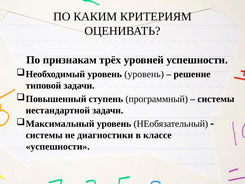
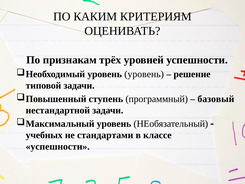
системы at (216, 99): системы -> базовый
системы at (44, 135): системы -> учебных
диагностики: диагностики -> стандартами
